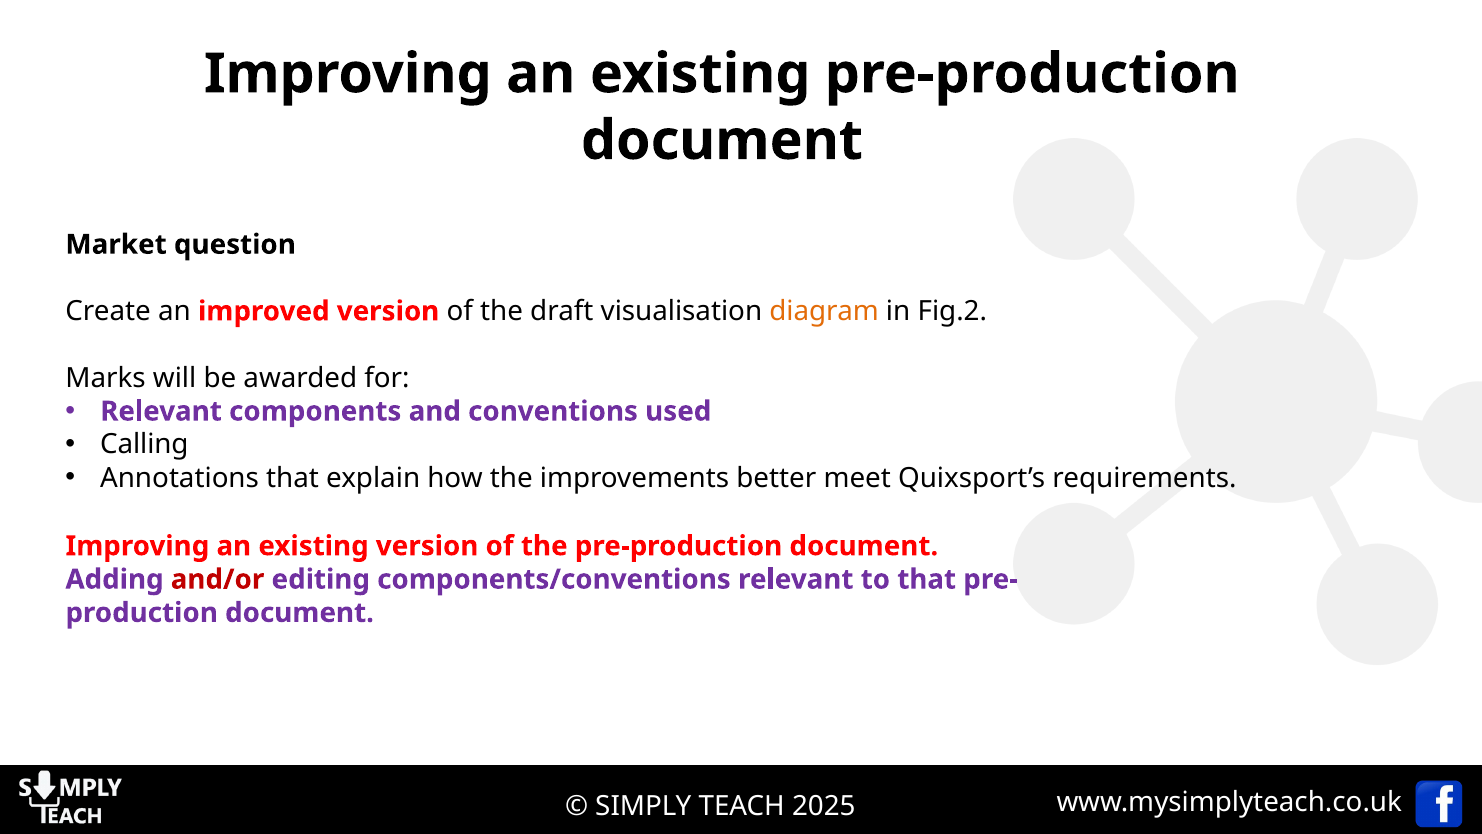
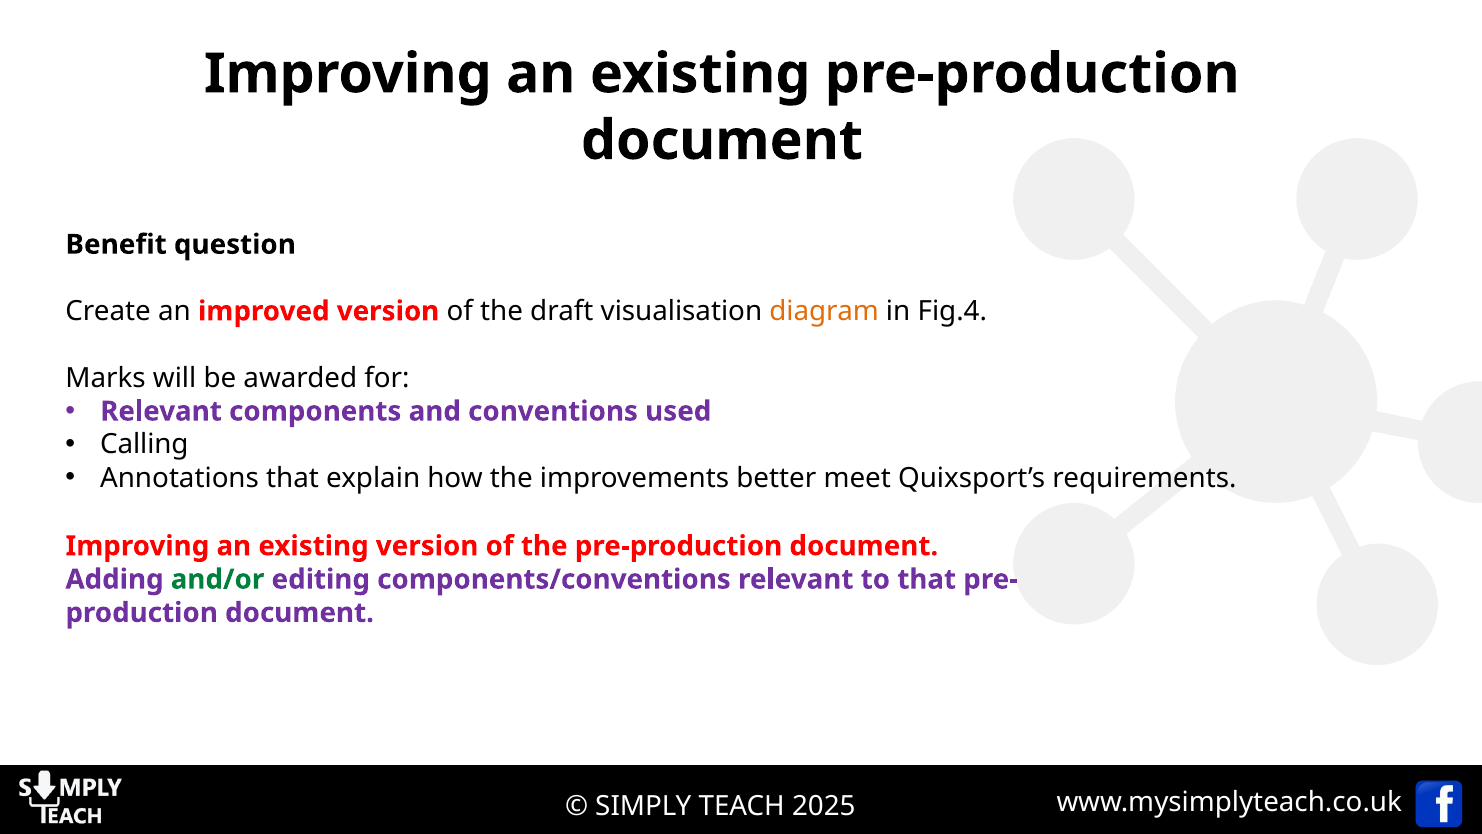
Market: Market -> Benefit
Fig.2: Fig.2 -> Fig.4
and/or colour: red -> green
